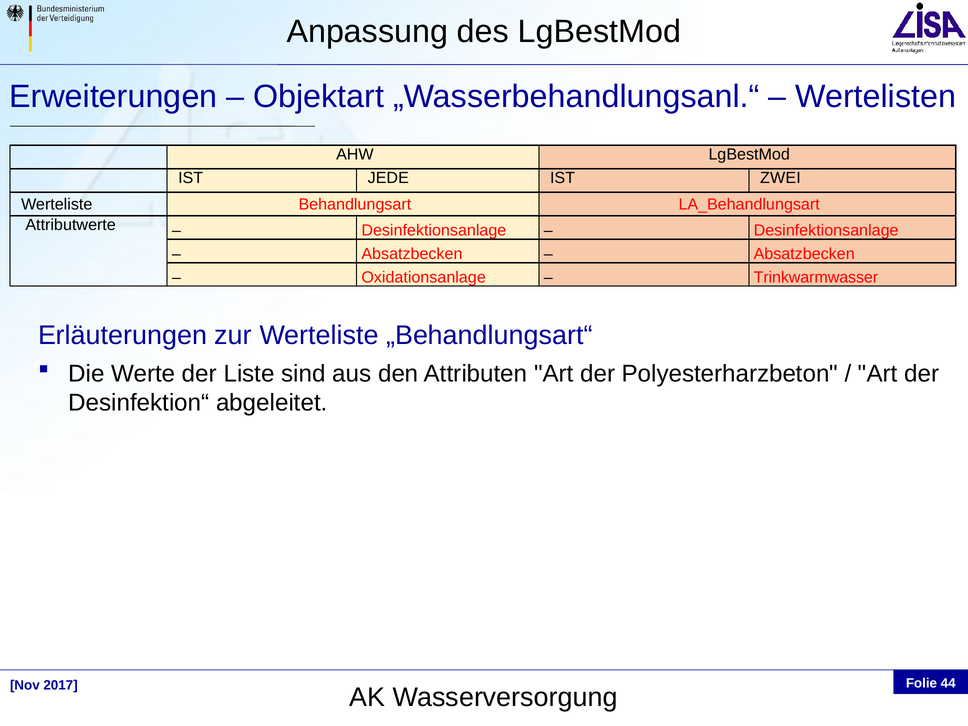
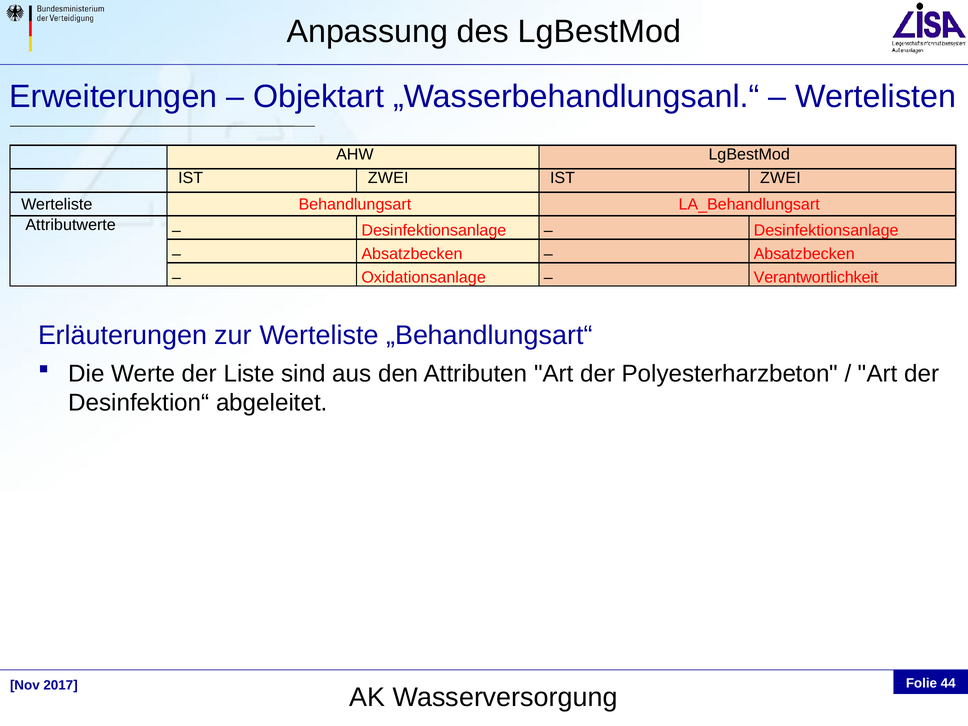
JEDE at (388, 178): JEDE -> ZWEI
Trinkwarmwasser: Trinkwarmwasser -> Verantwortlichkeit
